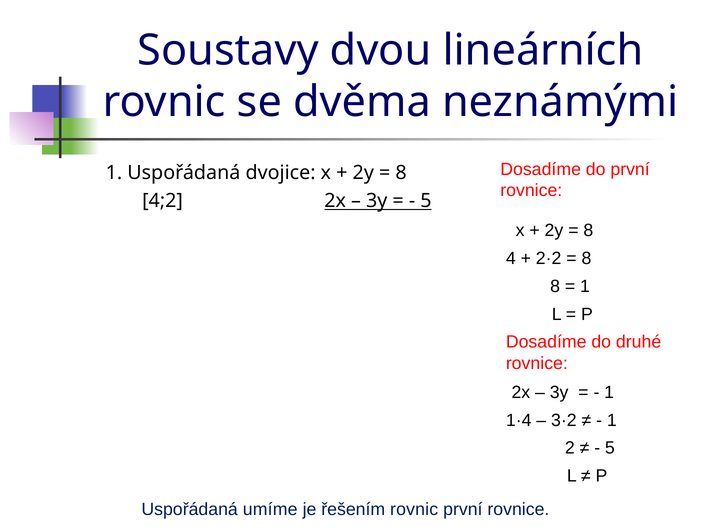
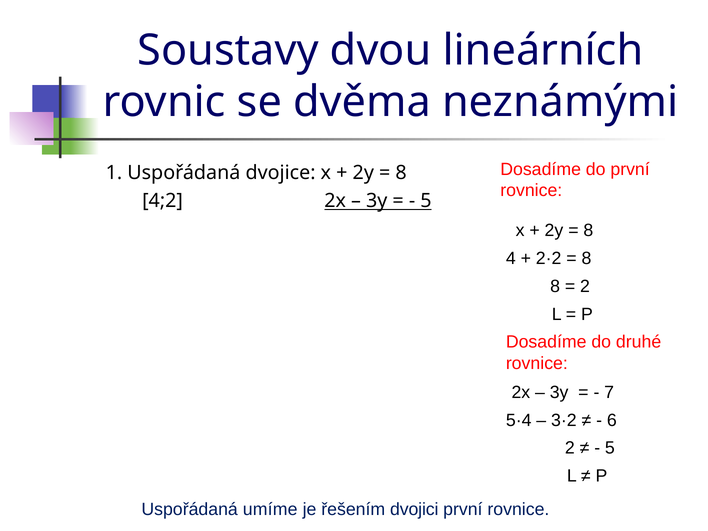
1 at (585, 286): 1 -> 2
1 at (609, 392): 1 -> 7
1·4: 1·4 -> 5·4
1 at (612, 420): 1 -> 6
řešením rovnic: rovnic -> dvojici
